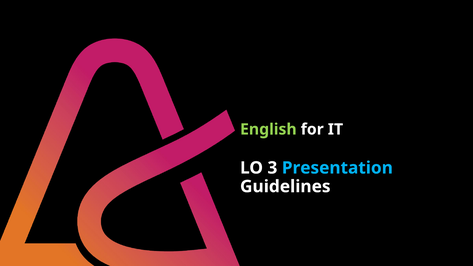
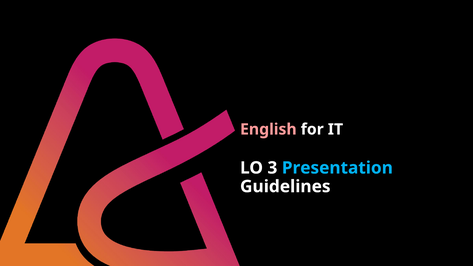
English colour: light green -> pink
